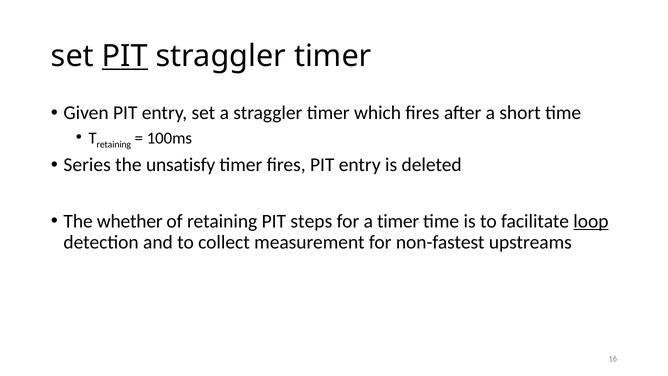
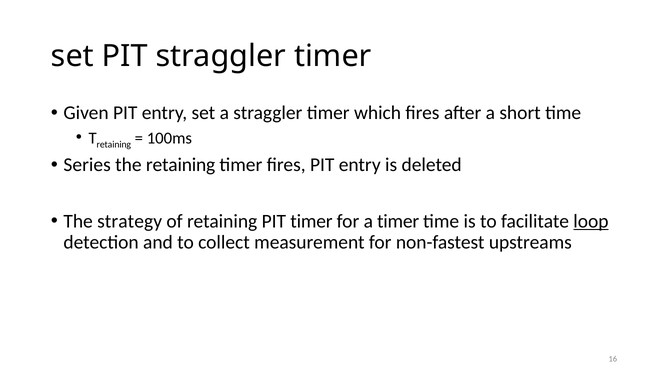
PIT at (125, 56) underline: present -> none
the unsatisfy: unsatisfy -> retaining
whether: whether -> strategy
PIT steps: steps -> timer
